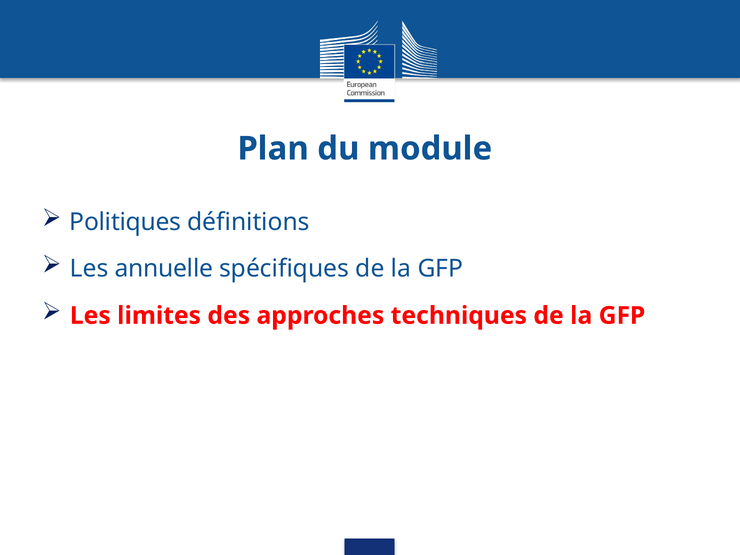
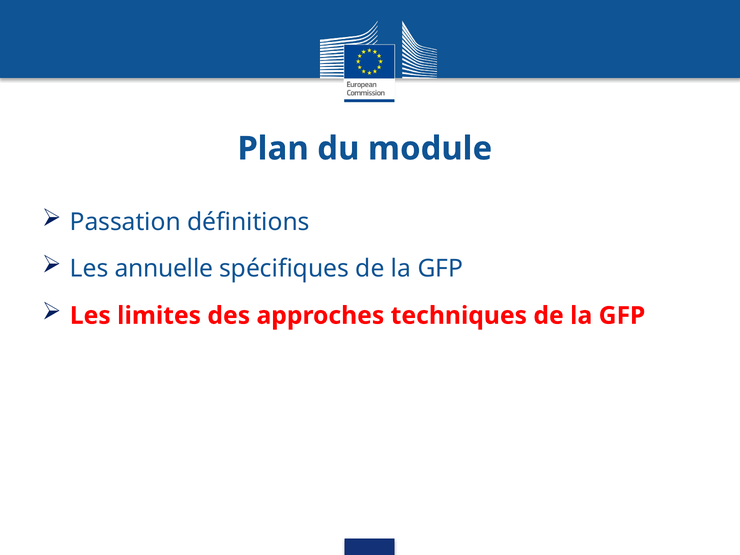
Politiques: Politiques -> Passation
